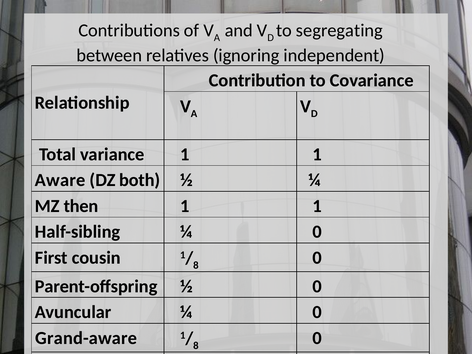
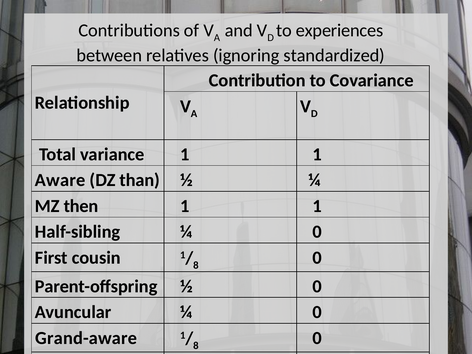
segregating: segregating -> experiences
independent: independent -> standardized
both: both -> than
